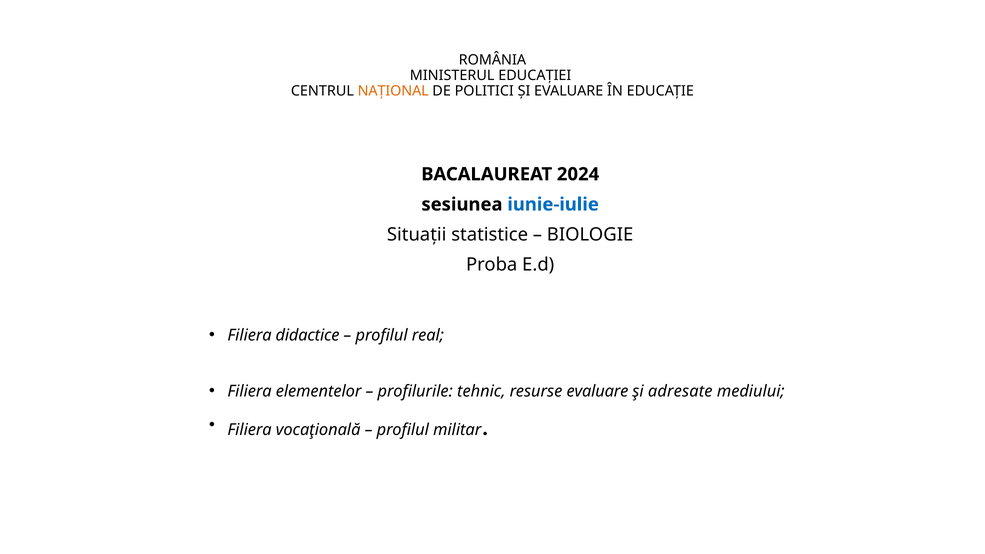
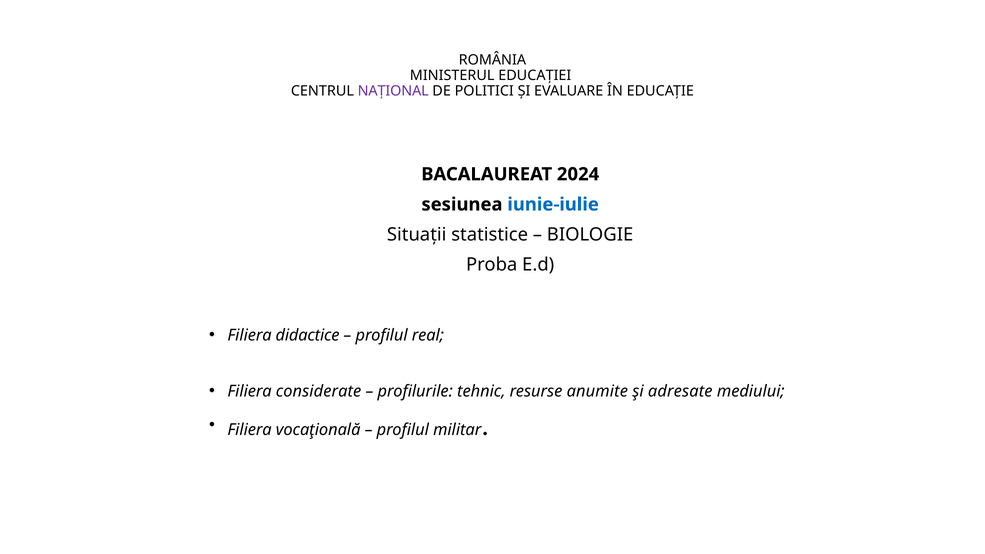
NAŢIONAL colour: orange -> purple
elementelor: elementelor -> considerate
resurse evaluare: evaluare -> anumite
